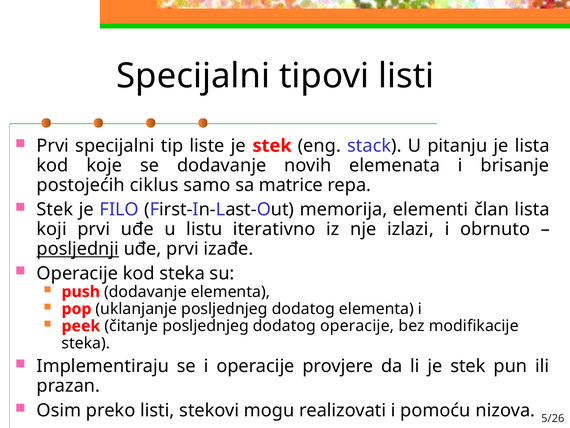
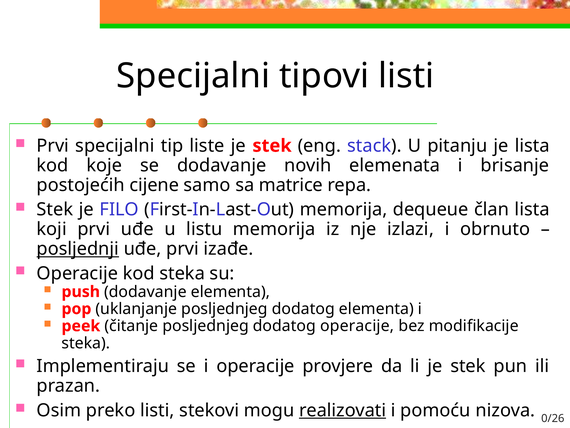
ciklus: ciklus -> cijene
elementi: elementi -> dequeue
listu iterativno: iterativno -> memorija
realizovati underline: none -> present
5/26: 5/26 -> 0/26
